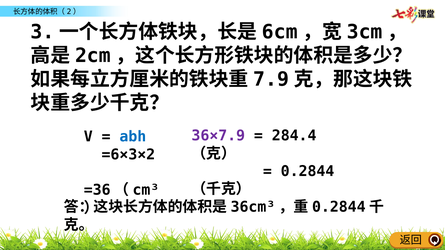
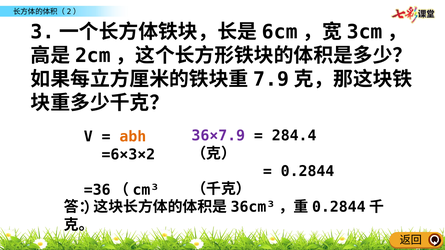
abh colour: blue -> orange
